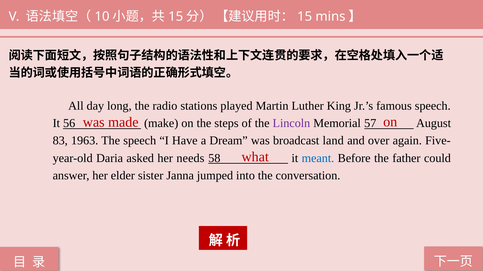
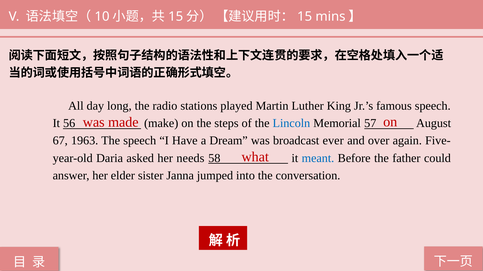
Lincoln colour: purple -> blue
83: 83 -> 67
land: land -> ever
